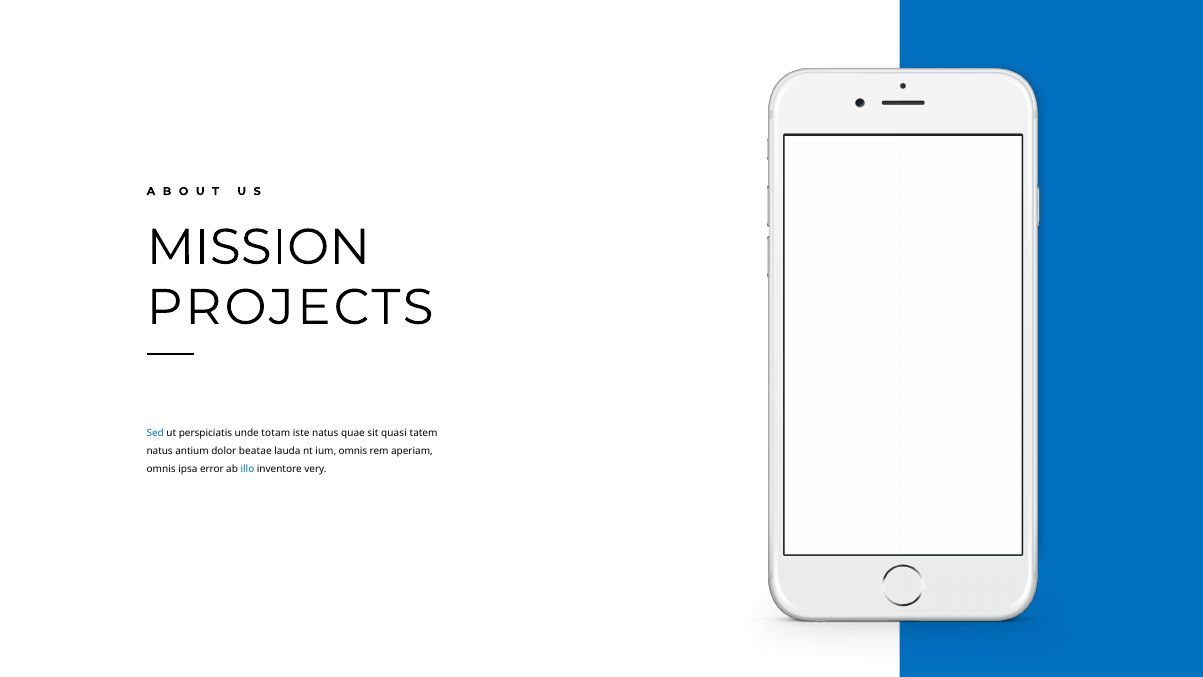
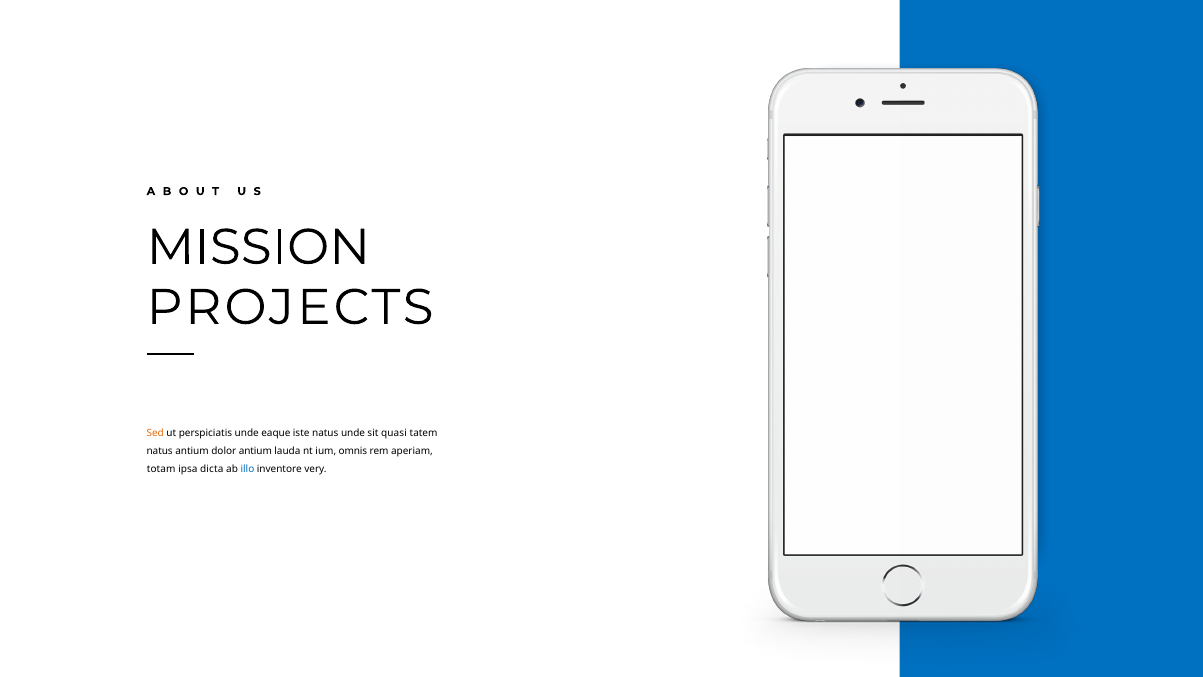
Sed colour: blue -> orange
totam: totam -> eaque
natus quae: quae -> unde
dolor beatae: beatae -> antium
omnis at (161, 469): omnis -> totam
error: error -> dicta
